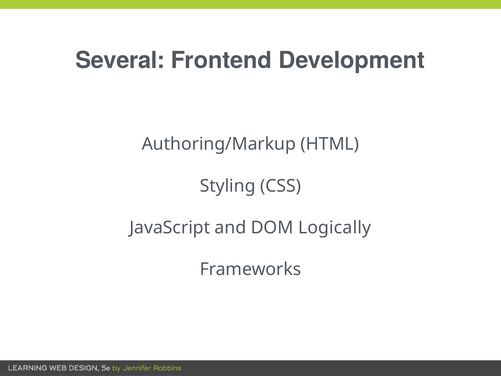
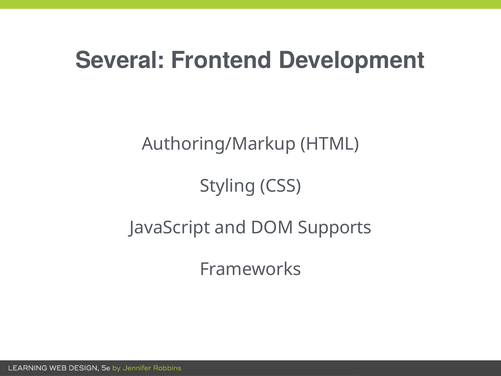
Logically: Logically -> Supports
